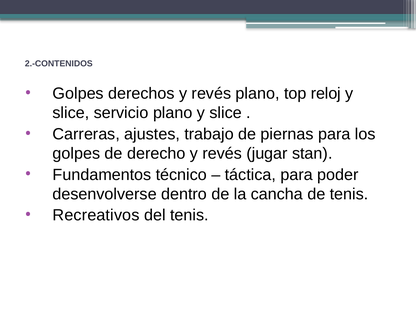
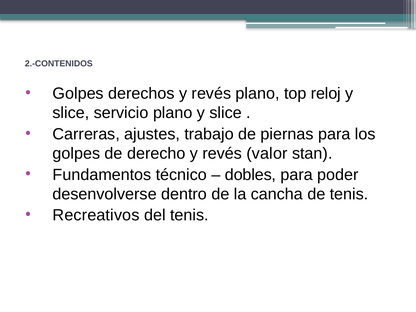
jugar: jugar -> valor
táctica: táctica -> dobles
